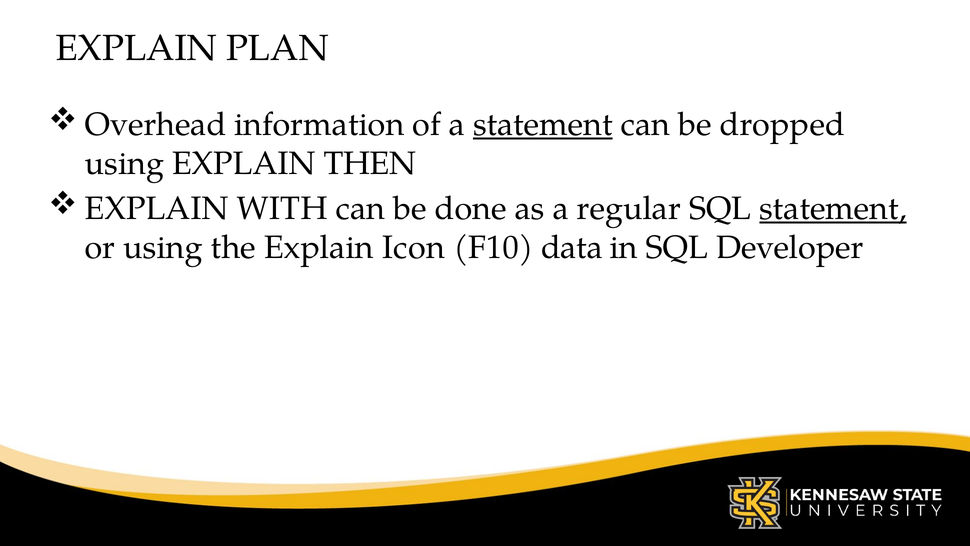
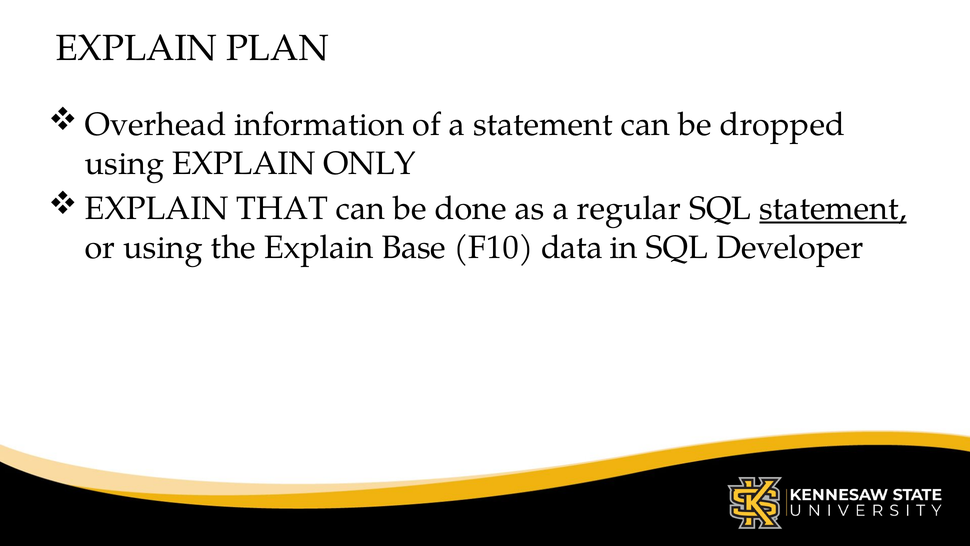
statement at (543, 125) underline: present -> none
THEN: THEN -> ONLY
WITH: WITH -> THAT
Icon: Icon -> Base
